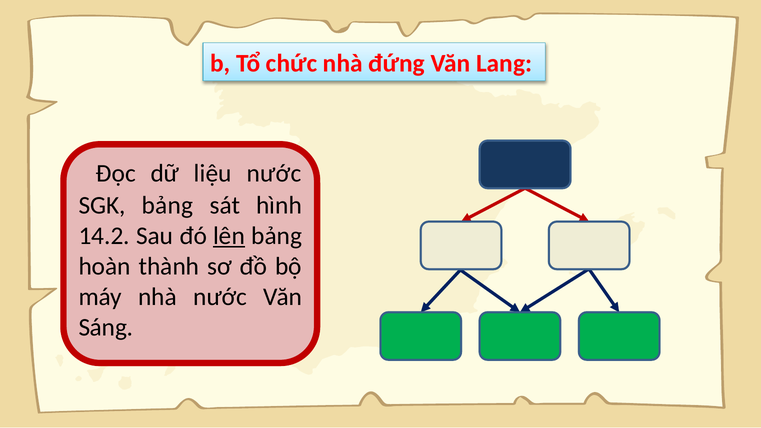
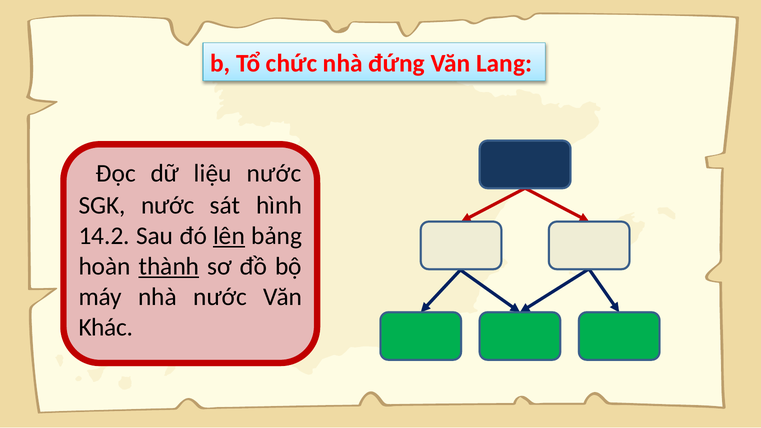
SGK bảng: bảng -> nước
thành underline: none -> present
Sáng: Sáng -> Khác
